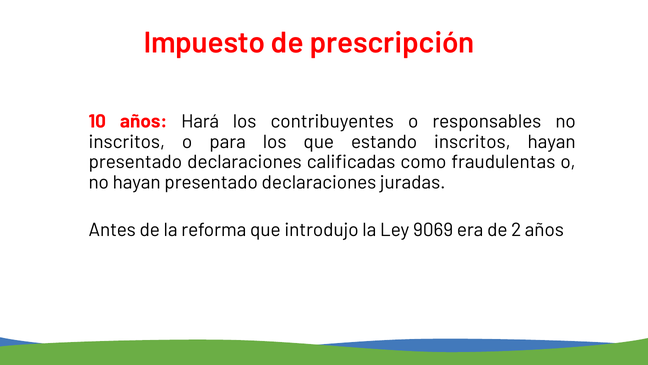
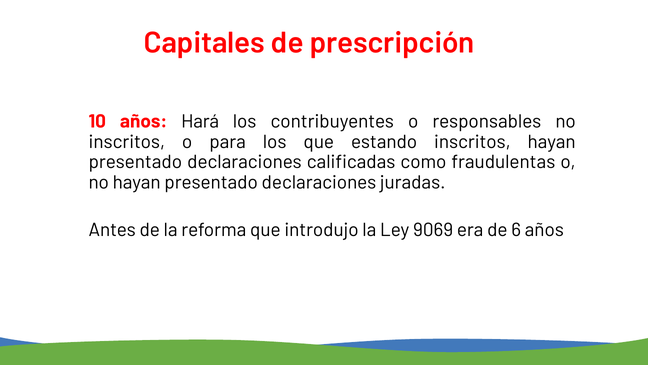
Impuesto: Impuesto -> Capitales
2: 2 -> 6
